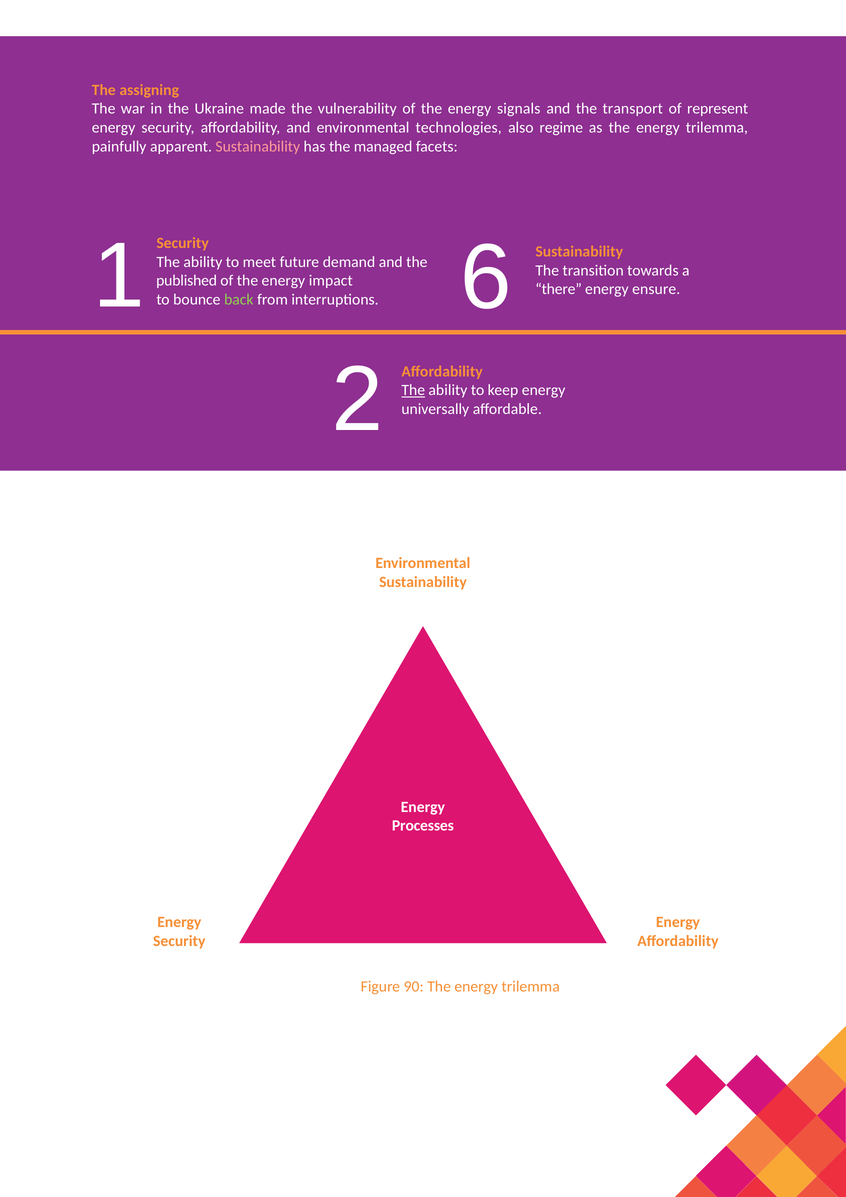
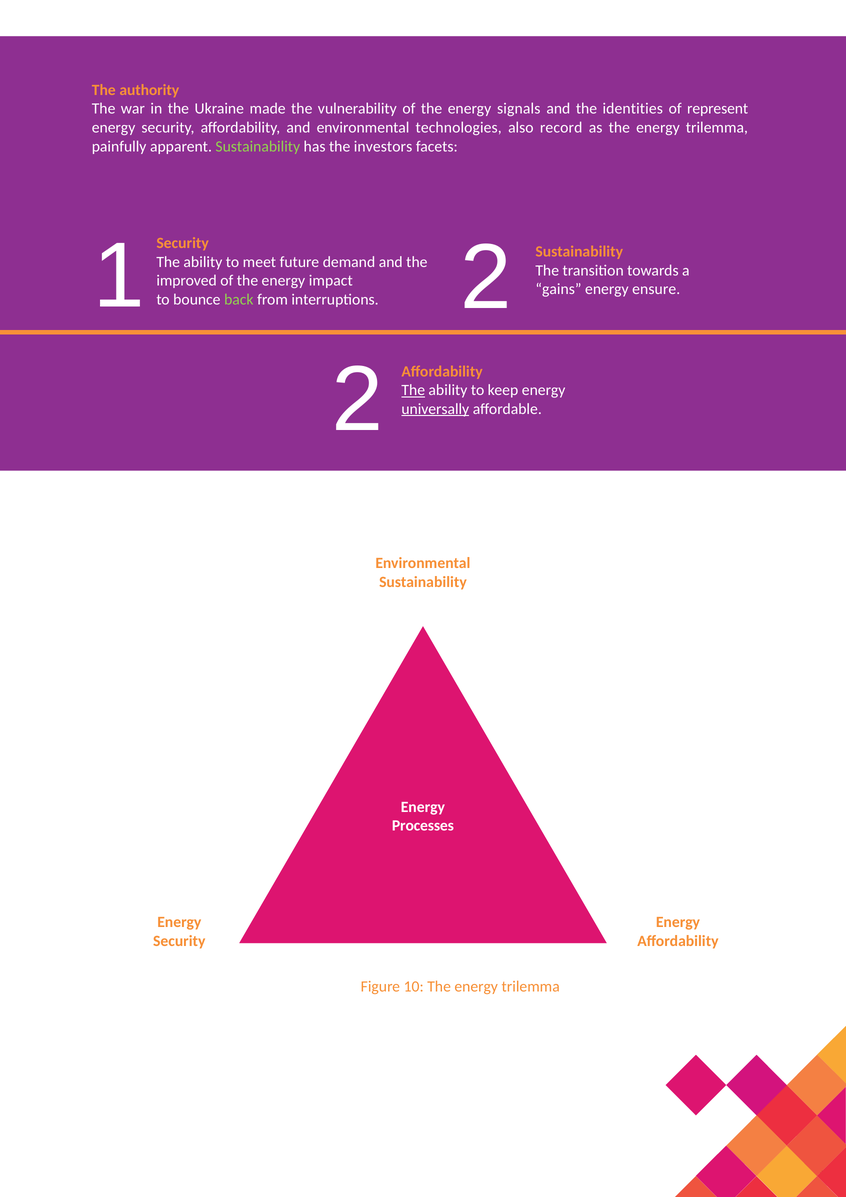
assigning: assigning -> authority
transport: transport -> identities
regime: regime -> record
Sustainability at (258, 146) colour: pink -> light green
managed: managed -> investors
1 6: 6 -> 2
published: published -> improved
there: there -> gains
universally underline: none -> present
90: 90 -> 10
